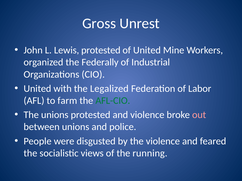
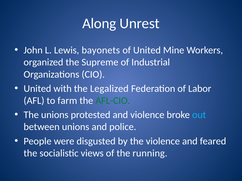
Gross: Gross -> Along
Lewis protested: protested -> bayonets
Federally: Federally -> Supreme
out colour: pink -> light blue
